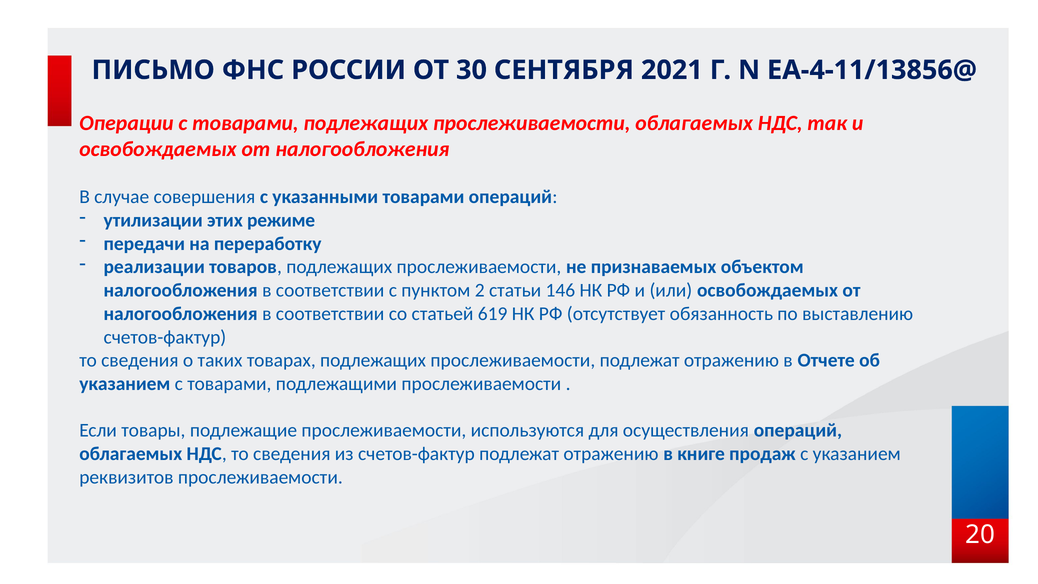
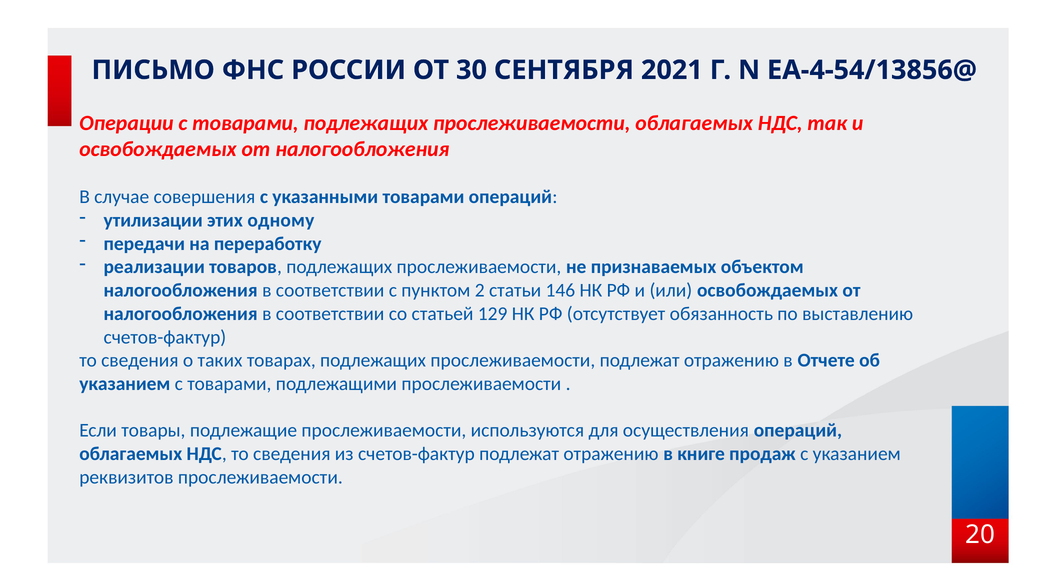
ЕА-4-11/13856@: ЕА-4-11/13856@ -> ЕА-4-54/13856@
режиме: режиме -> одному
619: 619 -> 129
